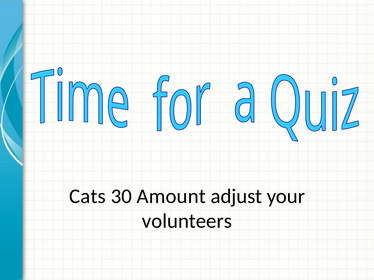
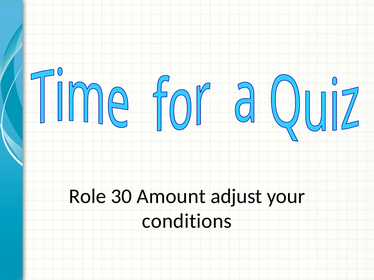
Cats: Cats -> Role
volunteers: volunteers -> conditions
